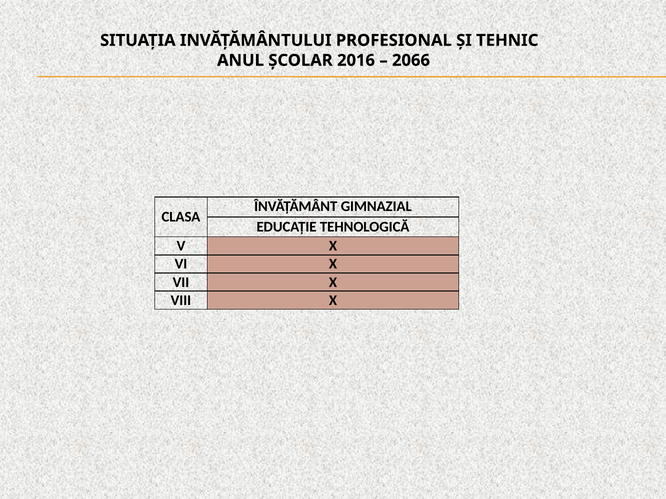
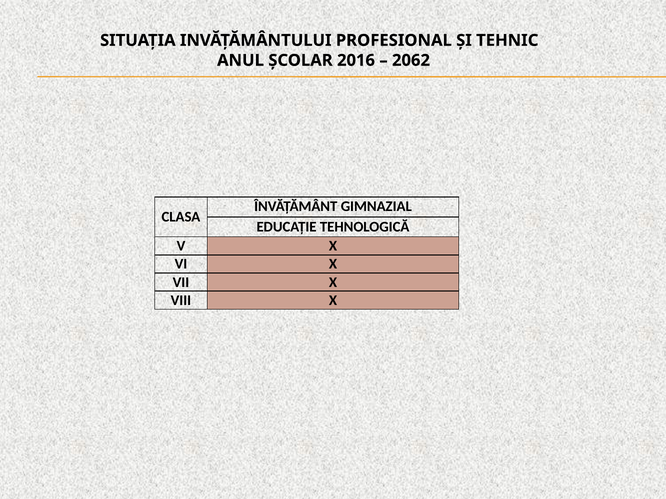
2066: 2066 -> 2062
